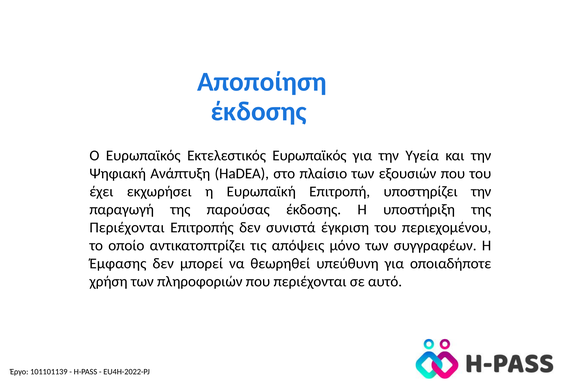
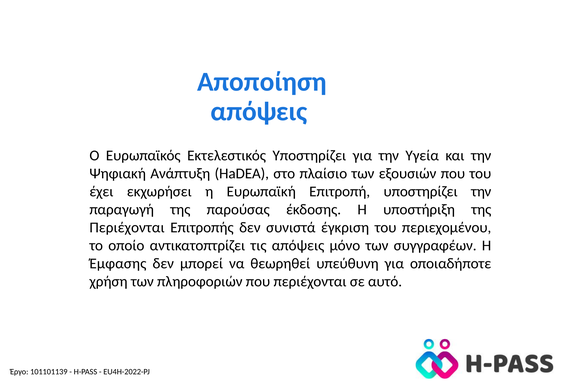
έκδοσης at (259, 112): έκδοσης -> απόψεις
Εκτελεστικός Ευρωπαϊκός: Ευρωπαϊκός -> Υποστηρίζει
